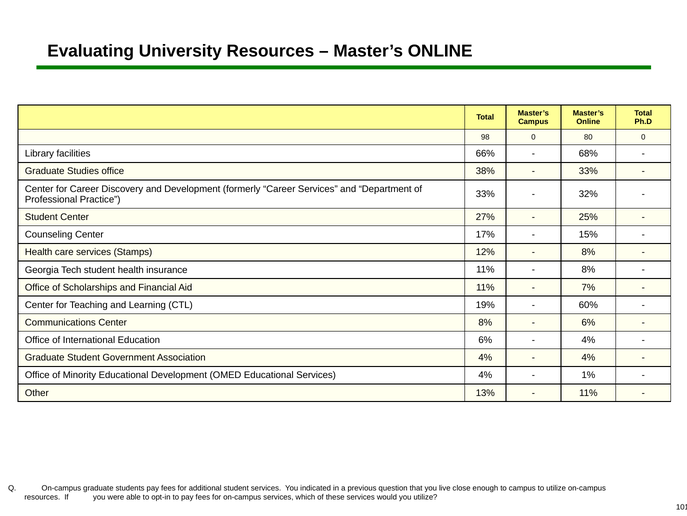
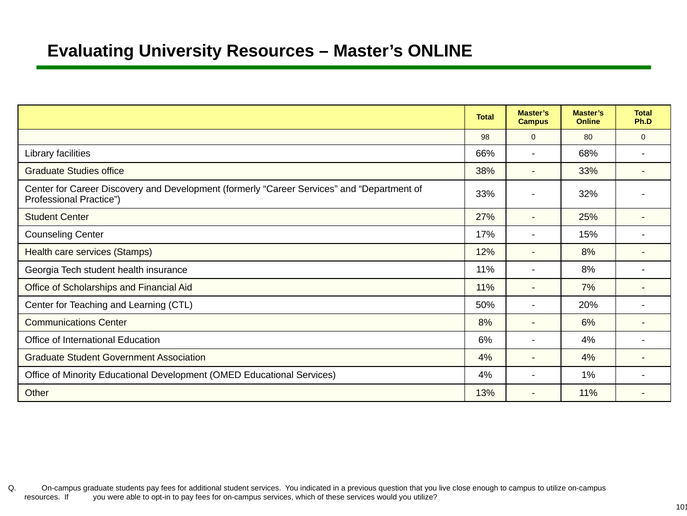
19%: 19% -> 50%
60%: 60% -> 20%
